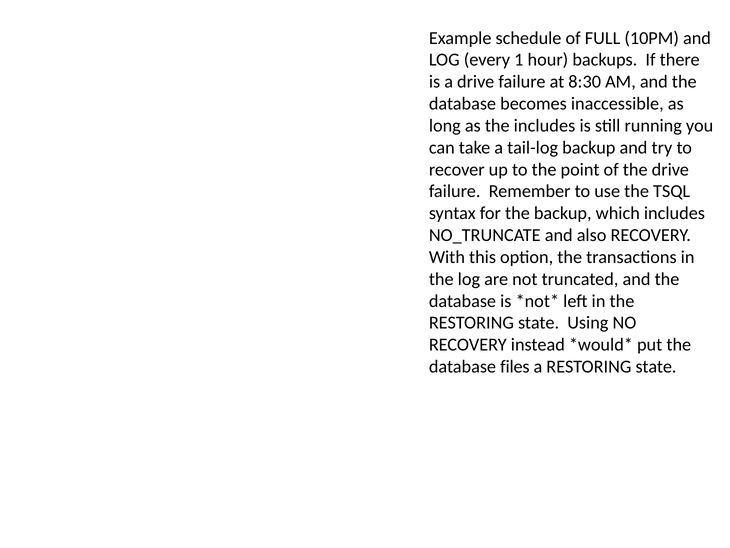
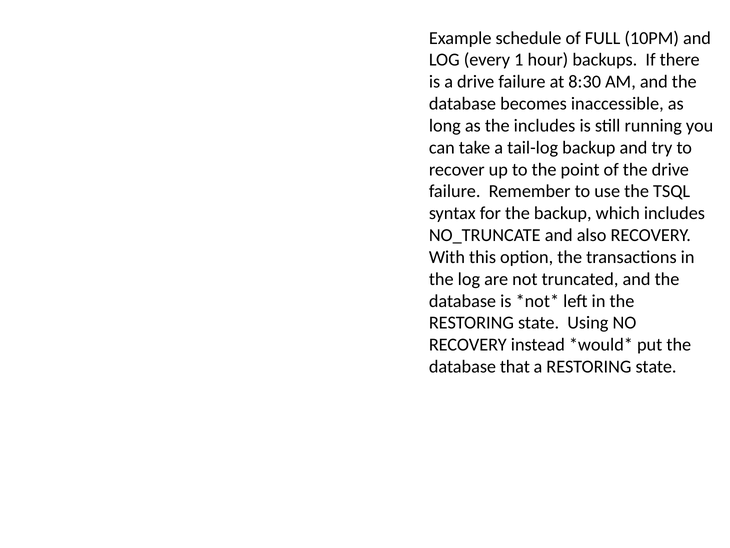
files: files -> that
